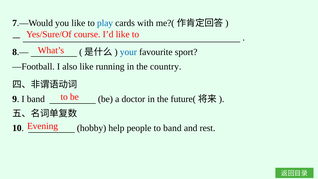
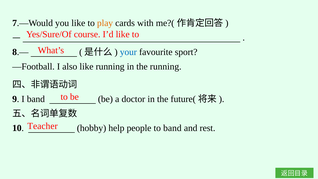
play colour: blue -> orange
the country: country -> running
Evening: Evening -> Teacher
